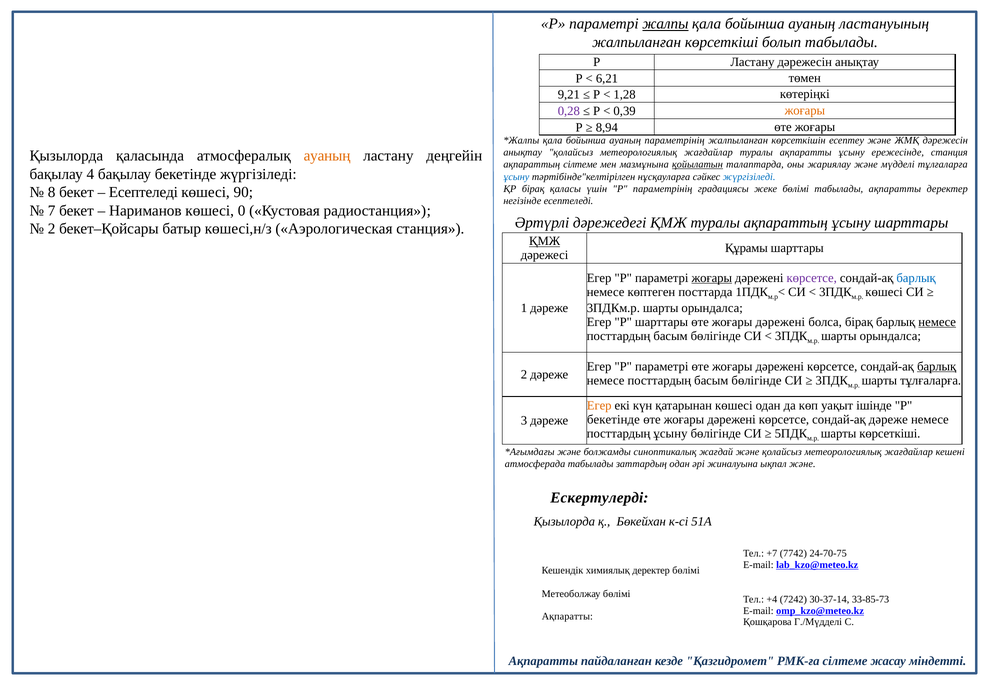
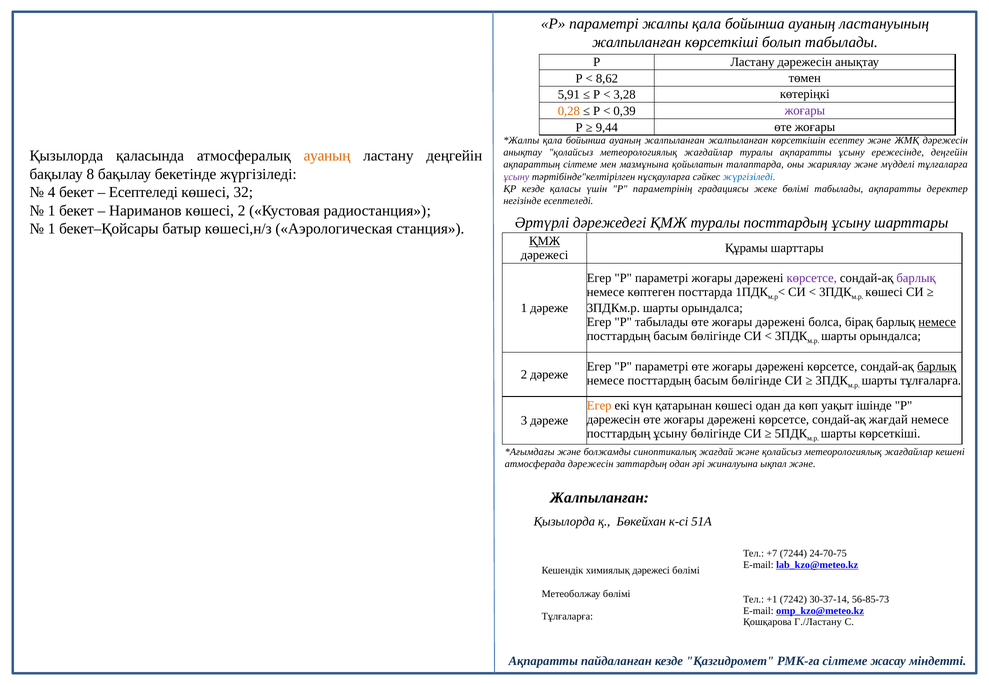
жалпы underline: present -> none
6,21: 6,21 -> 8,62
9,21: 9,21 -> 5,91
1,28: 1,28 -> 3,28
0,28 colour: purple -> orange
жоғары at (805, 111) colour: orange -> purple
8,94: 8,94 -> 9,44
ауаның параметрінің: параметрінің -> жалпыланған
ережесінде станция: станция -> деңгейін
қойылатын underline: present -> none
4: 4 -> 8
ұсыну at (516, 177) colour: blue -> purple
ҚР бірақ: бірақ -> кезде
8: 8 -> 4
90: 90 -> 32
7 at (52, 210): 7 -> 1
көшесі 0: 0 -> 2
туралы ақпараттың: ақпараттың -> посттардың
2 at (52, 229): 2 -> 1
жоғары at (712, 278) underline: present -> none
барлық at (916, 278) colour: blue -> purple
P шарттары: шарттары -> табылады
бекетінде at (613, 419): бекетінде -> дәрежесін
сондай-ақ дәреже: дәреже -> жағдай
атмосферада табылады: табылады -> дәрежесін
Ескертулерді at (599, 497): Ескертулерді -> Жалпыланған
7742: 7742 -> 7244
химиялық деректер: деректер -> дәрежесі
+4: +4 -> +1
33-85-73: 33-85-73 -> 56-85-73
Ақпаратты at (567, 616): Ақпаратты -> Тұлғаларға
Г./Мүдделі: Г./Мүдделі -> Г./Ластану
